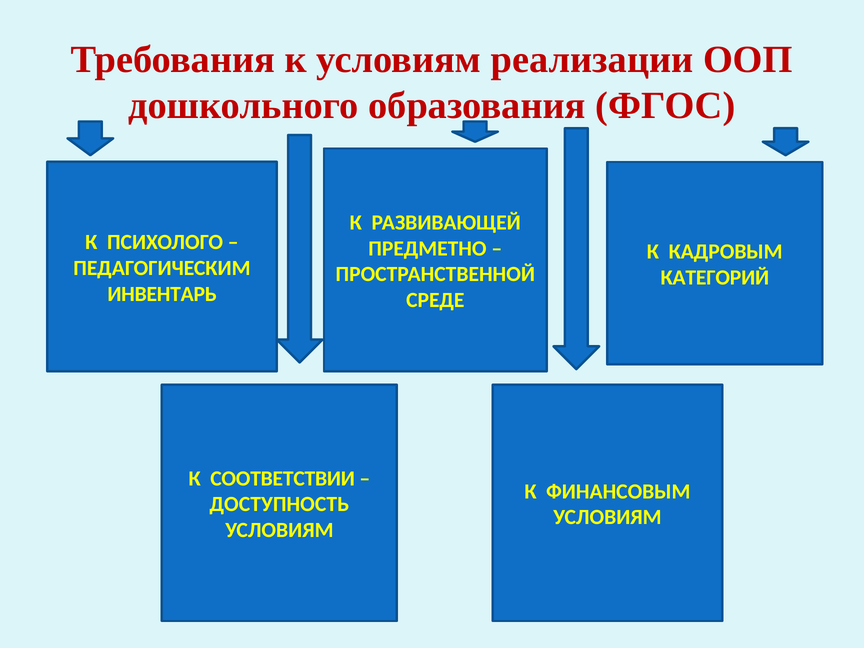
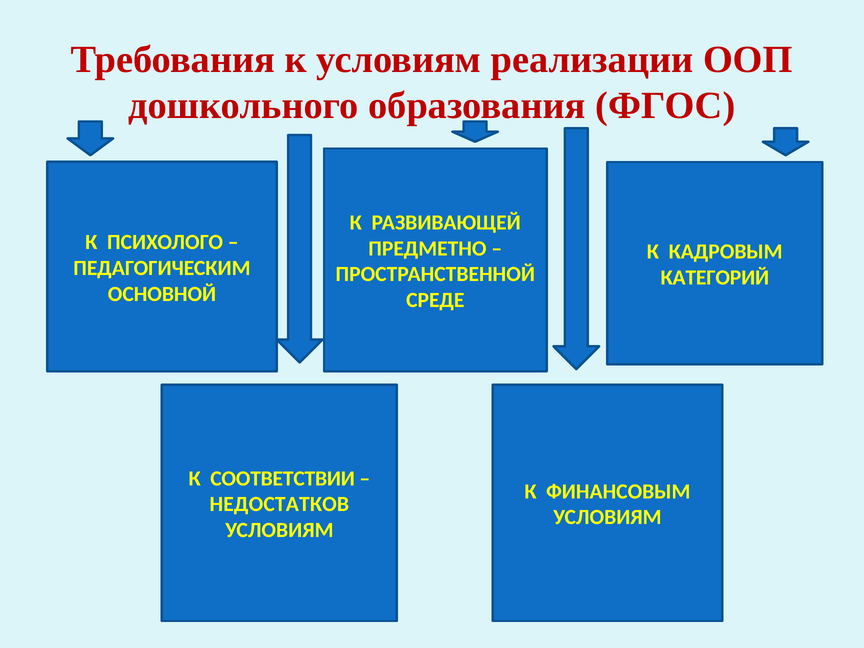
ИНВЕНТАРЬ: ИНВЕНТАРЬ -> ОСНОВНОЙ
ДОСТУПНОСТЬ: ДОСТУПНОСТЬ -> НЕДОСТАТКОВ
